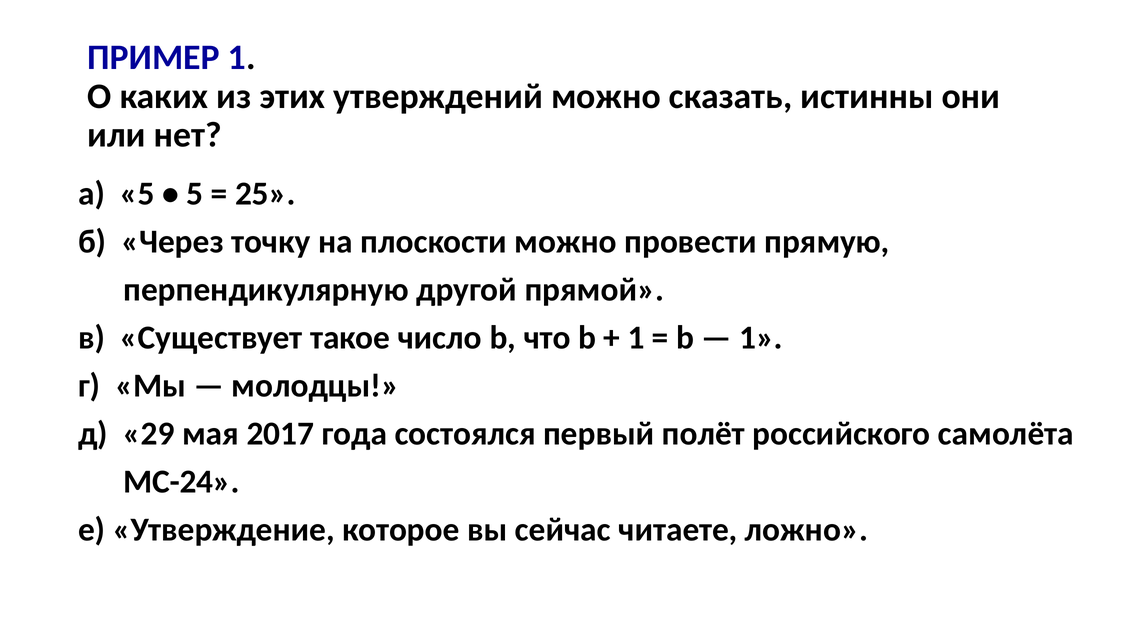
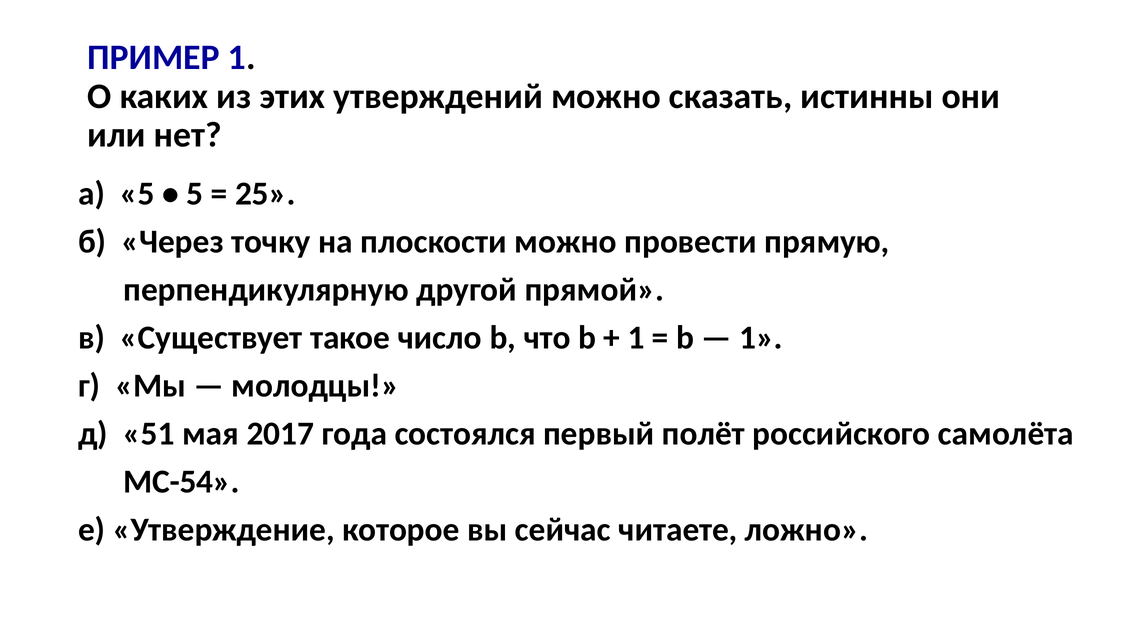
29: 29 -> 51
МС-24: МС-24 -> МС-54
